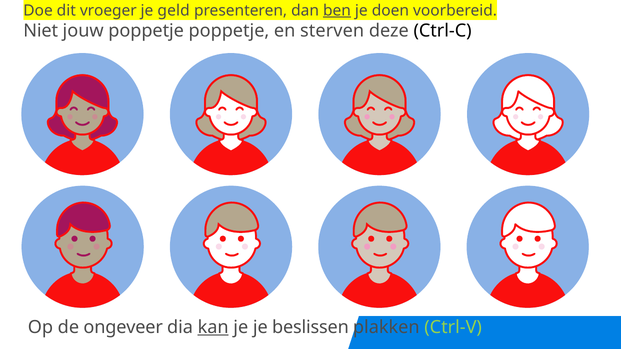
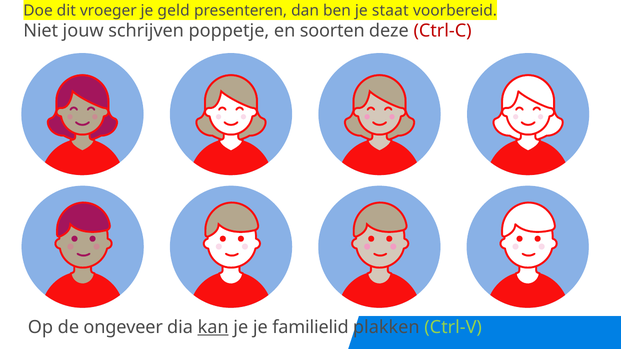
ben underline: present -> none
doen: doen -> staat
jouw poppetje: poppetje -> schrijven
sterven: sterven -> soorten
Ctrl-C colour: black -> red
beslissen: beslissen -> familielid
